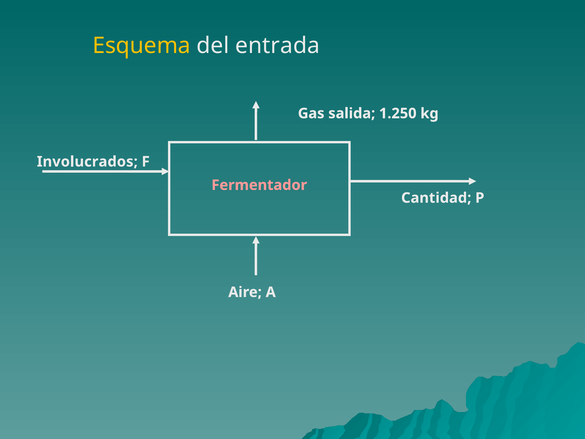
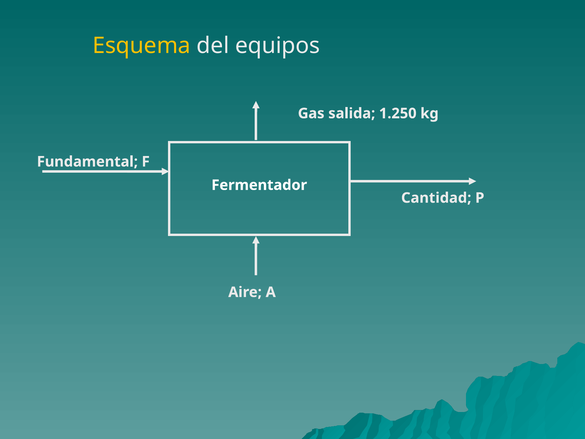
entrada: entrada -> equipos
Involucrados: Involucrados -> Fundamental
Fermentador colour: pink -> white
